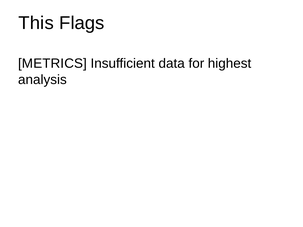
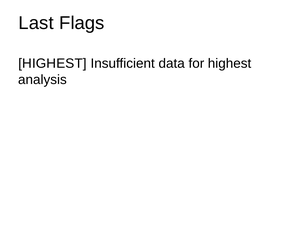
This: This -> Last
METRICS at (52, 64): METRICS -> HIGHEST
